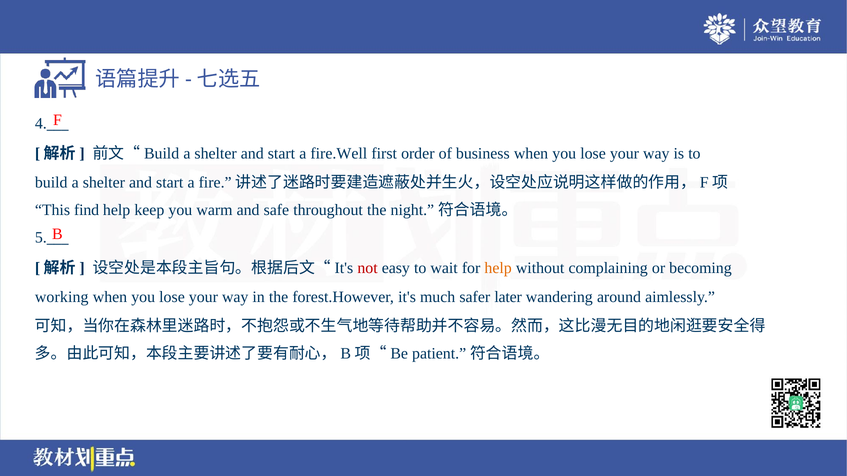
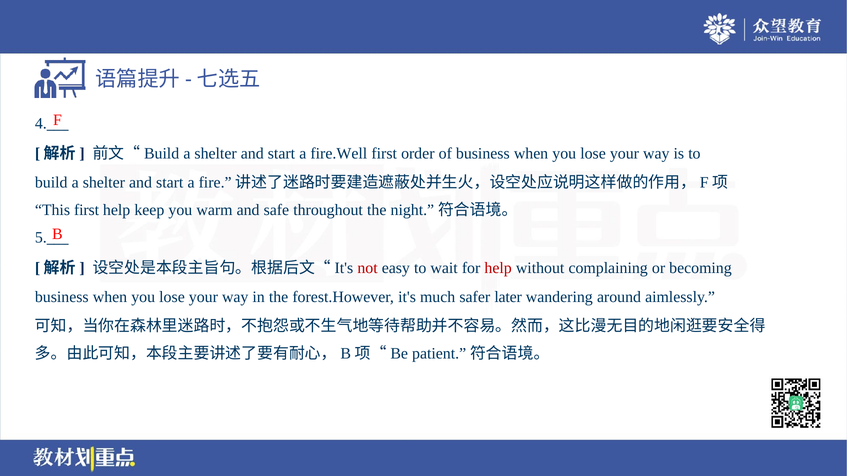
This find: find -> first
help at (498, 268) colour: orange -> red
working at (62, 297): working -> business
